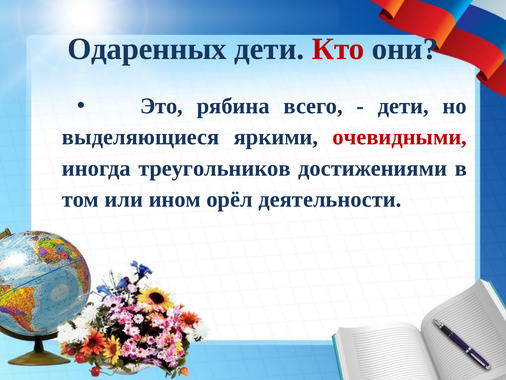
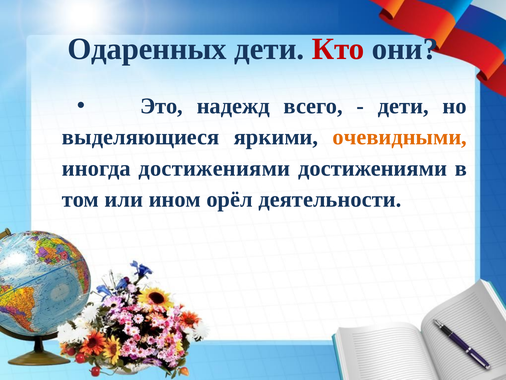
рябина: рябина -> надежд
очевидными colour: red -> orange
иногда треугольников: треугольников -> достижениями
